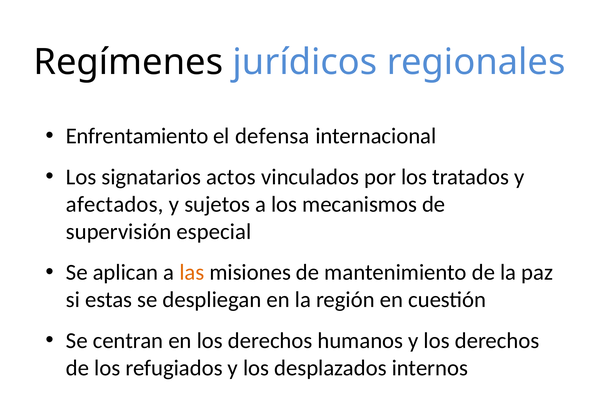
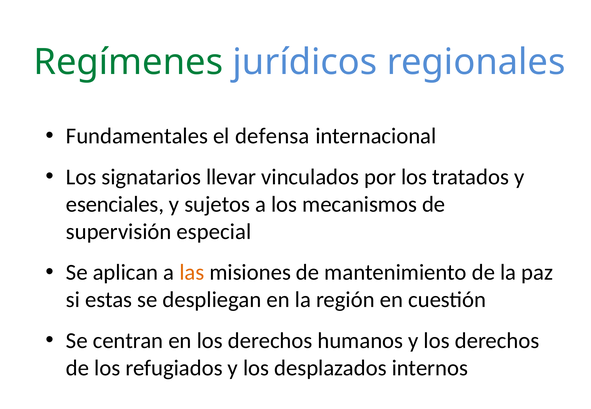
Regímenes colour: black -> green
Enfrentamiento: Enfrentamiento -> Fundamentales
actos: actos -> llevar
afectados: afectados -> esenciales
